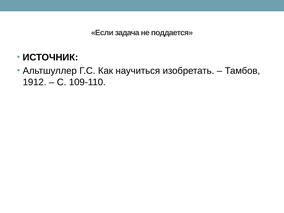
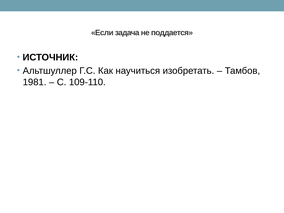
1912: 1912 -> 1981
